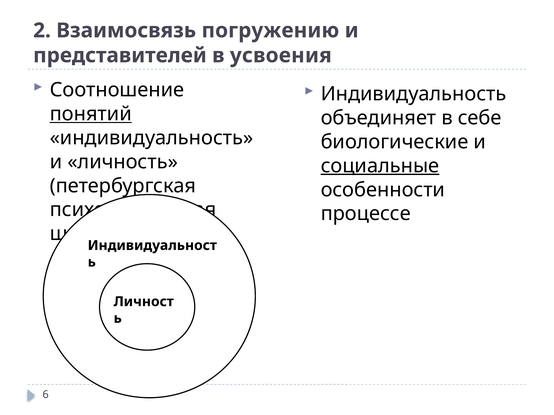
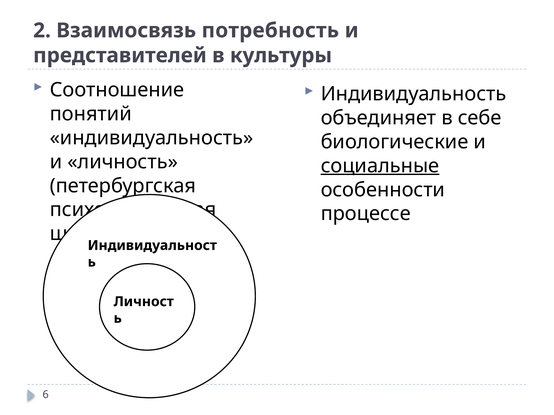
погружению: погружению -> потребность
усвоения: усвоения -> культуры
понятий underline: present -> none
